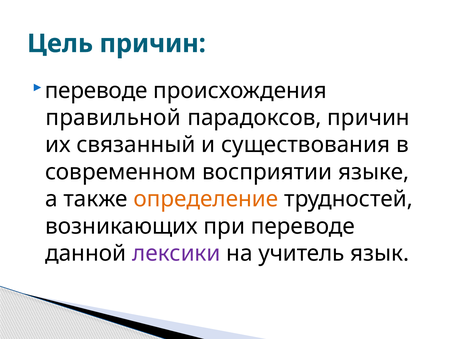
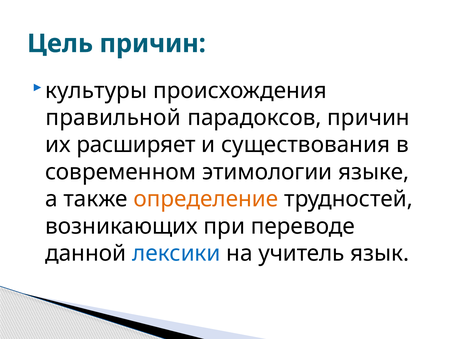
переводе at (96, 90): переводе -> культуры
связанный: связанный -> расширяет
восприятии: восприятии -> этимологии
лексики colour: purple -> blue
